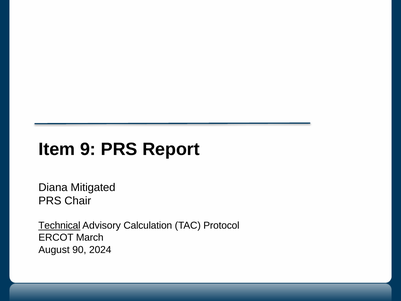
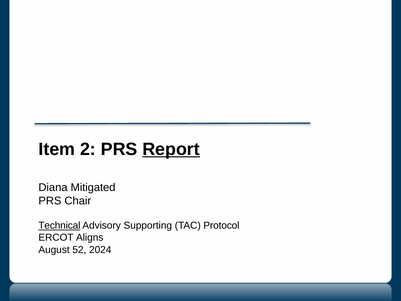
9: 9 -> 2
Report underline: none -> present
Calculation: Calculation -> Supporting
March: March -> Aligns
90: 90 -> 52
